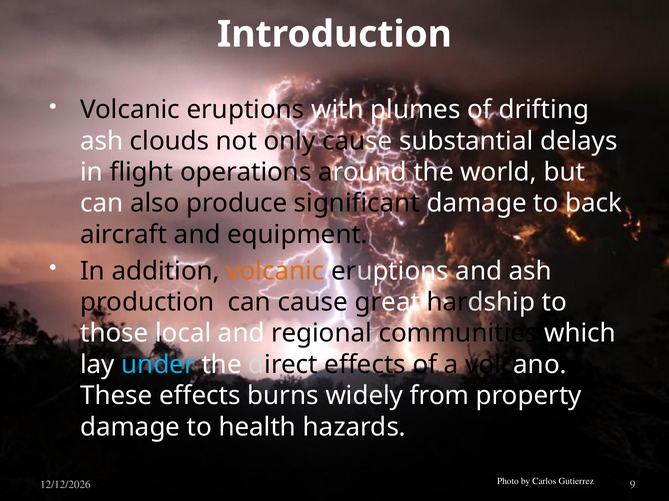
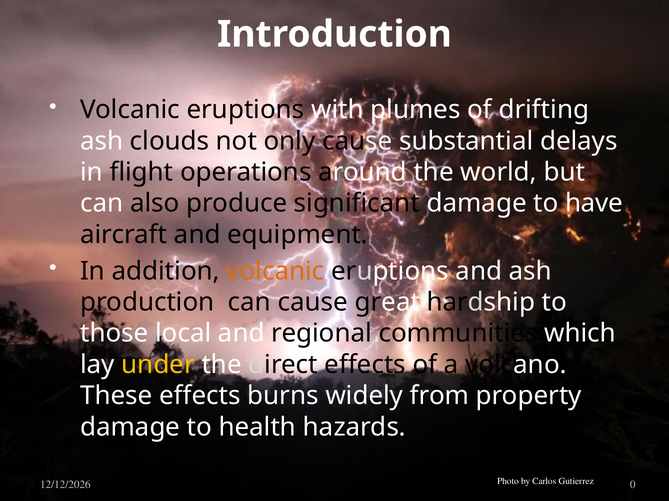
back: back -> have
under colour: light blue -> yellow
9: 9 -> 0
